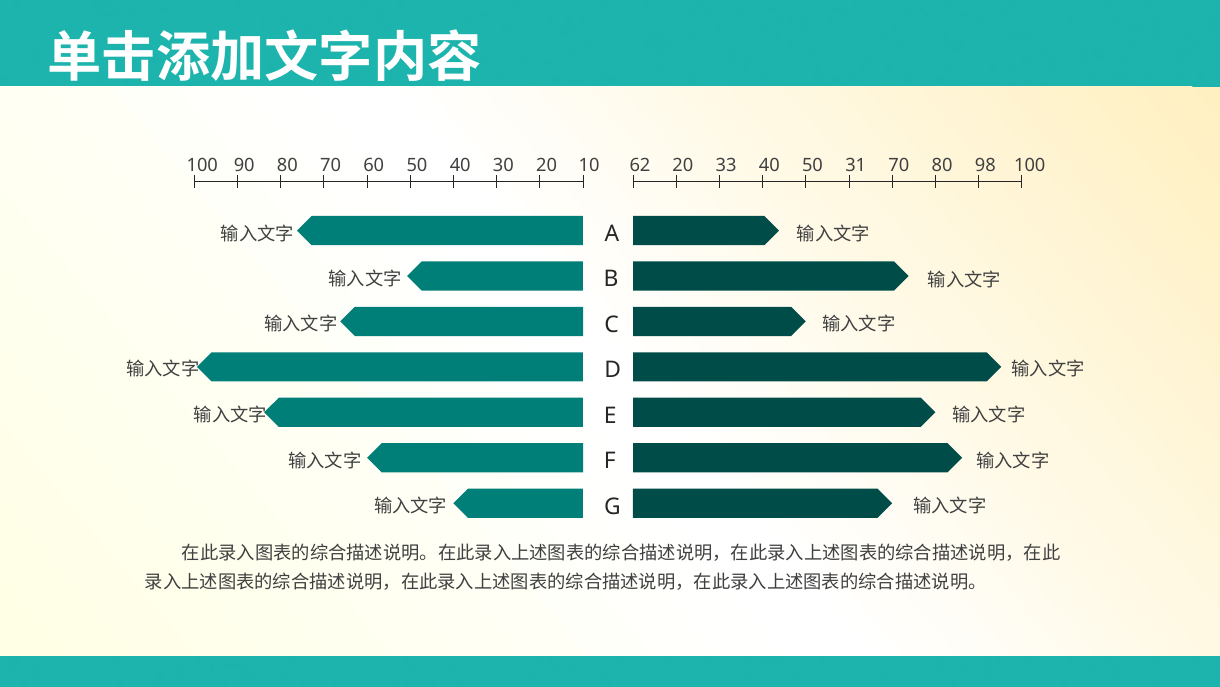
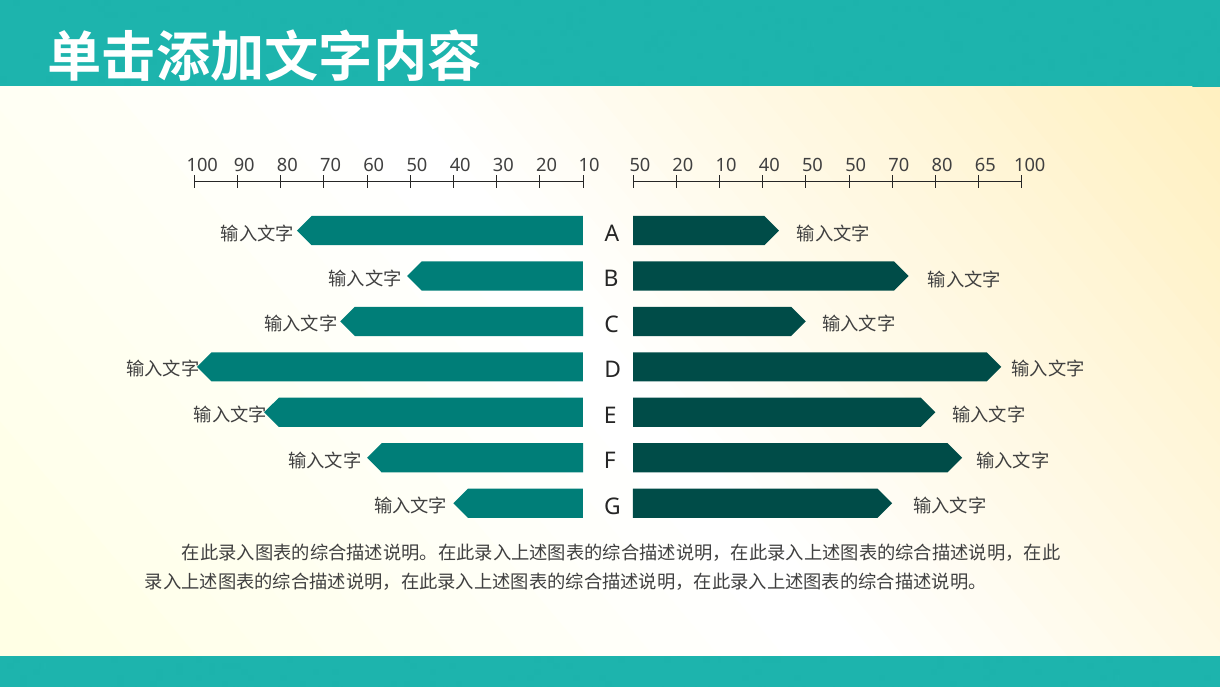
100 62: 62 -> 50
20 33: 33 -> 10
50 31: 31 -> 50
98: 98 -> 65
